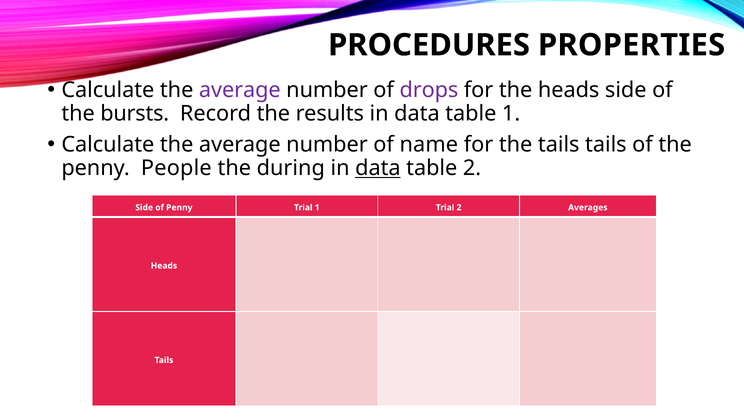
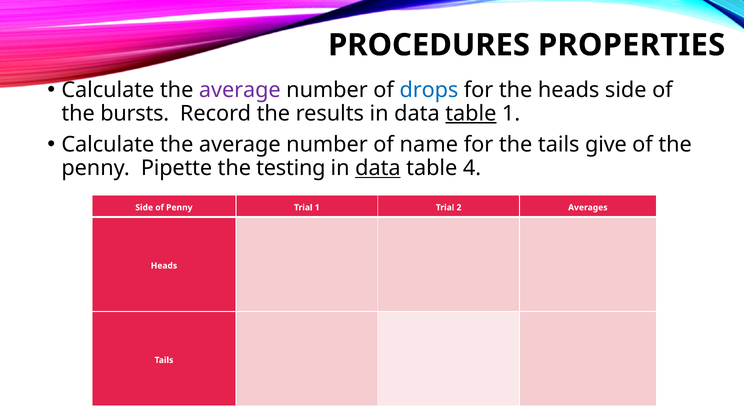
drops colour: purple -> blue
table at (471, 113) underline: none -> present
tails tails: tails -> give
People: People -> Pipette
during: during -> testing
table 2: 2 -> 4
